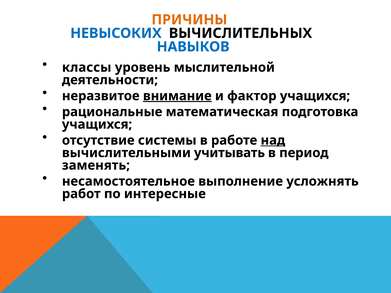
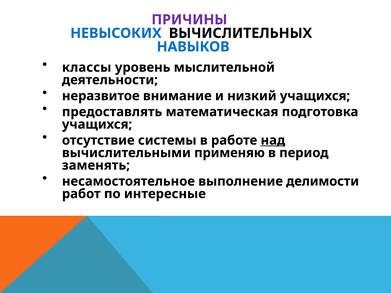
ПРИЧИНЫ colour: orange -> purple
внимание underline: present -> none
фактор: фактор -> низкий
рациональные: рациональные -> предоставлять
учитывать: учитывать -> применяю
усложнять: усложнять -> делимости
